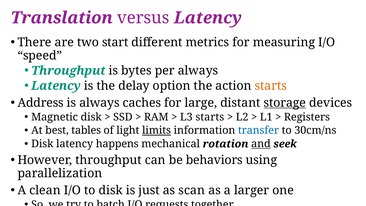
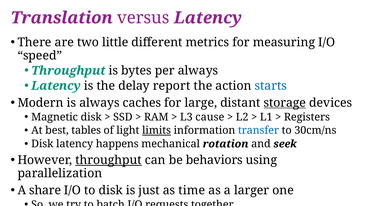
start: start -> little
option: option -> report
starts at (271, 86) colour: orange -> blue
Address: Address -> Modern
L3 starts: starts -> cause
and underline: present -> none
throughput at (108, 160) underline: none -> present
clean: clean -> share
scan: scan -> time
